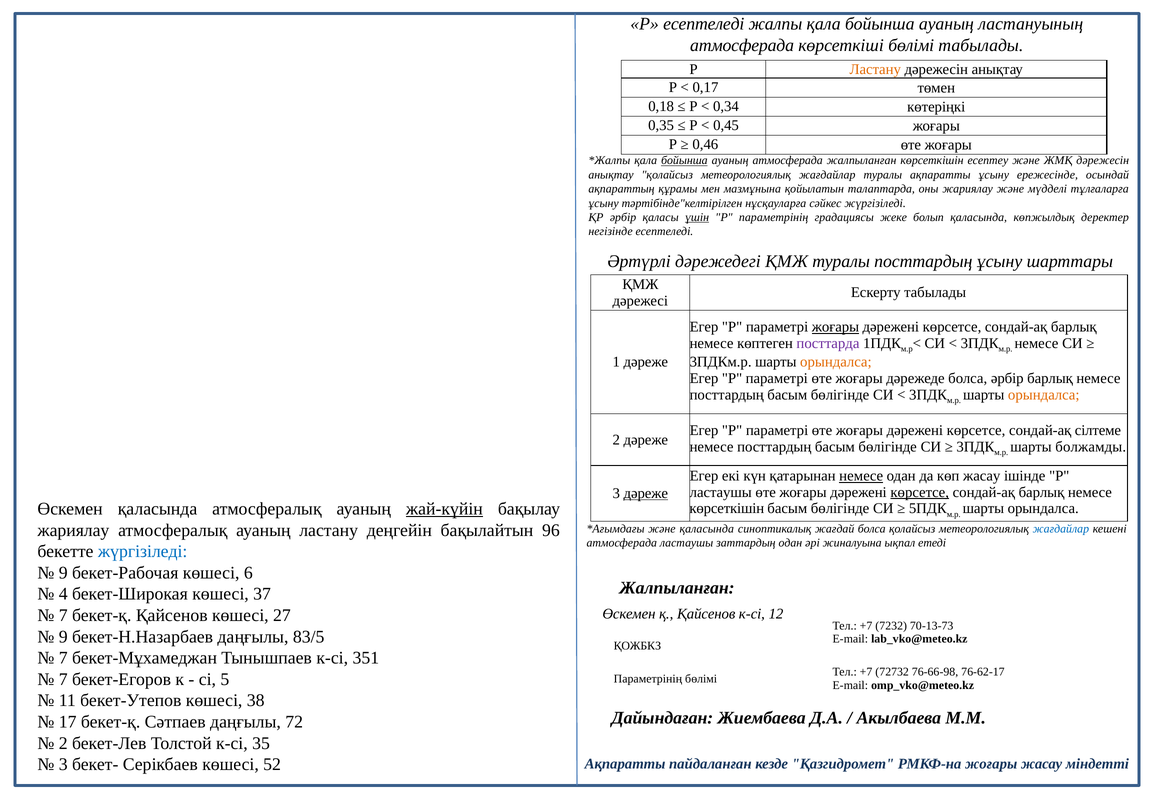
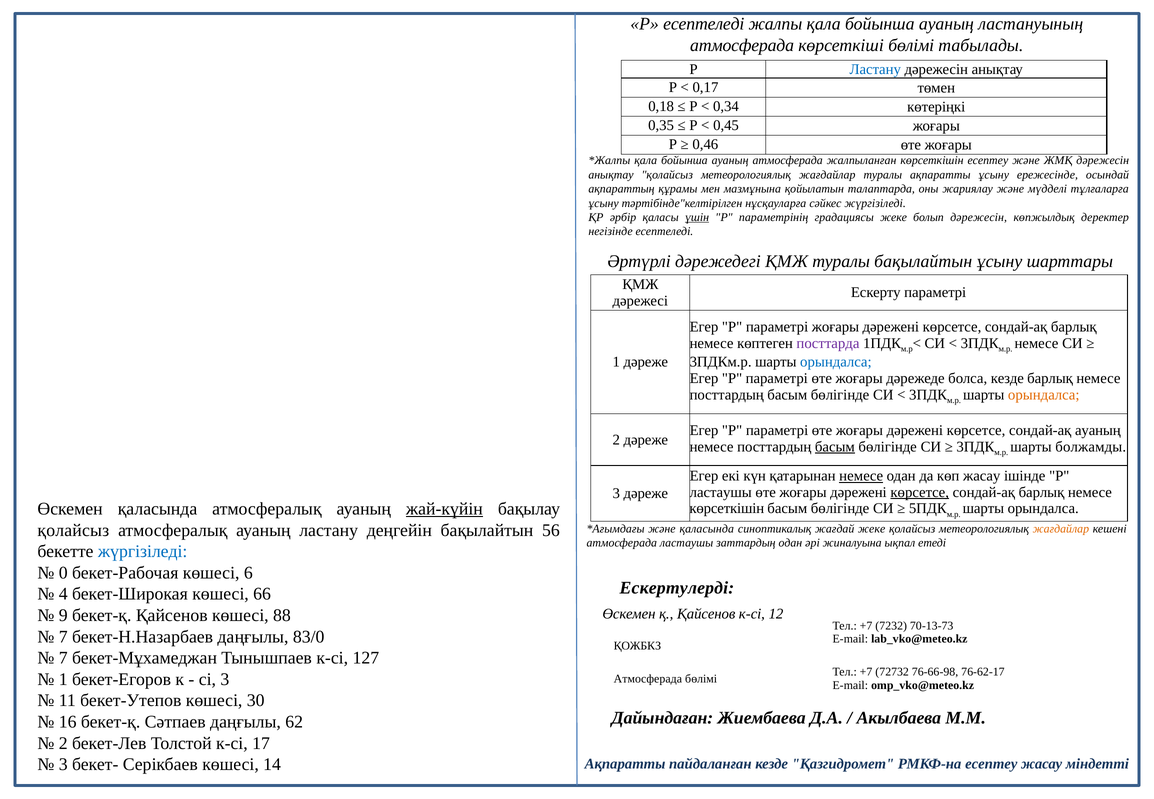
Ластану at (875, 69) colour: orange -> blue
бойынша at (684, 161) underline: present -> none
болып қаласында: қаласында -> дәрежесін
туралы посттардың: посттардың -> бақылайтын
Ескерту табылады: табылады -> параметрі
жоғары at (835, 327) underline: present -> none
орындалса at (836, 362) colour: orange -> blue
болса әрбір: әрбір -> кезде
сондай-ақ сілтеме: сілтеме -> ауаның
басым at (835, 447) underline: none -> present
дәреже at (646, 493) underline: present -> none
жариялау at (73, 530): жариялау -> қолайсыз
96: 96 -> 56
жағдай болса: болса -> жеке
жағдайлар at (1061, 529) colour: blue -> orange
9 at (63, 573): 9 -> 0
Жалпыланған at (677, 588): Жалпыланған -> Ескертулерді
37: 37 -> 66
7 at (63, 615): 7 -> 9
27: 27 -> 88
9 at (63, 637): 9 -> 7
83/5: 83/5 -> 83/0
351: 351 -> 127
7 at (63, 679): 7 -> 1
сі 5: 5 -> 3
Параметрінің at (648, 679): Параметрінің -> Атмосферада
38: 38 -> 30
17: 17 -> 16
72: 72 -> 62
35: 35 -> 17
52: 52 -> 14
РМКФ-на жоғары: жоғары -> есептеу
